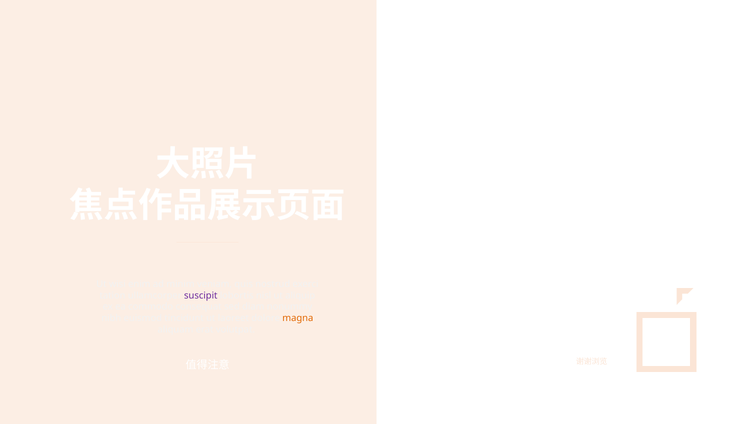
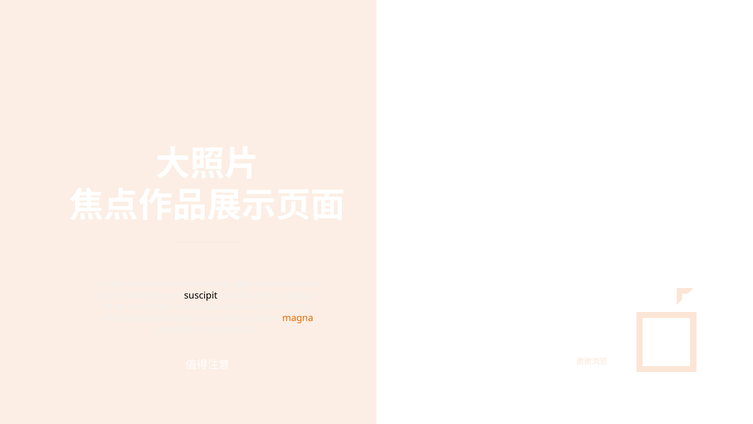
suscipit colour: purple -> black
